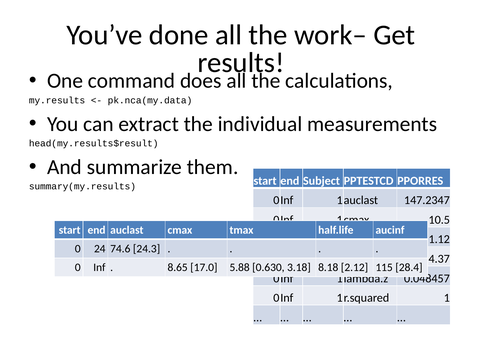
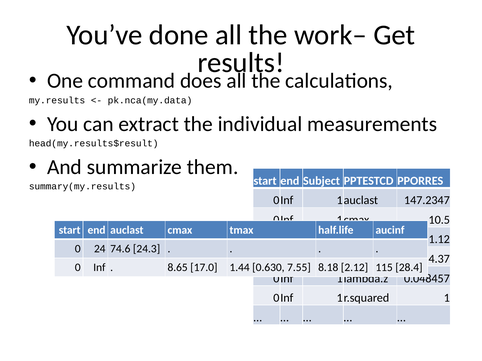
5.88: 5.88 -> 1.44
3.18: 3.18 -> 7.55
